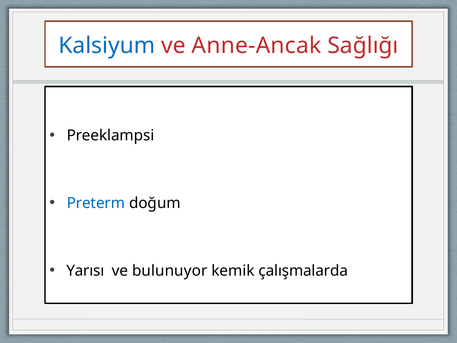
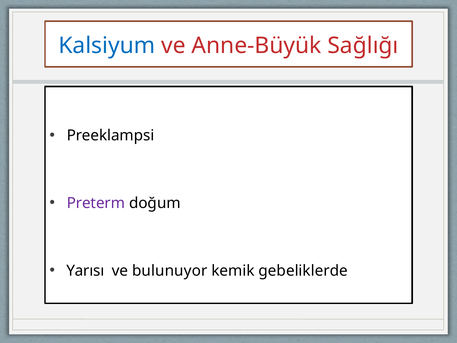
Anne-Ancak: Anne-Ancak -> Anne-Büyük
Preterm colour: blue -> purple
çalışmalarda: çalışmalarda -> gebeliklerde
